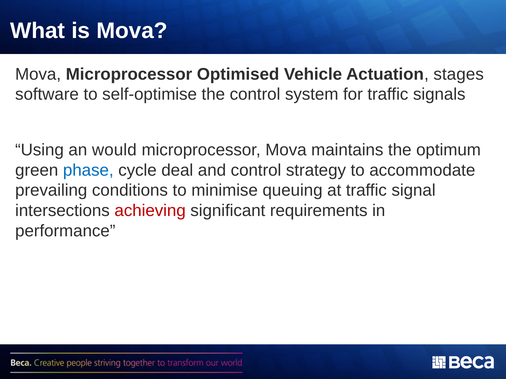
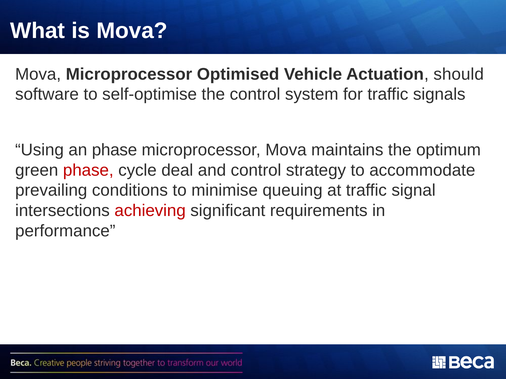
stages: stages -> should
an would: would -> phase
phase at (88, 170) colour: blue -> red
